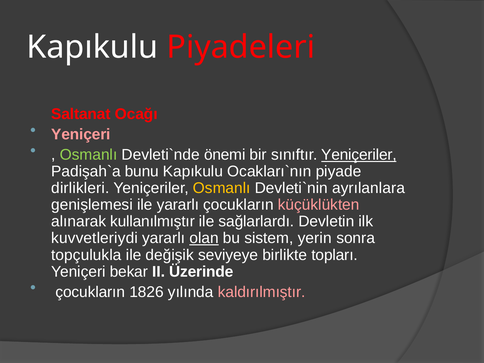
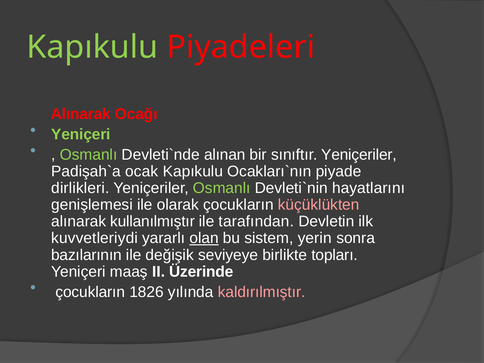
Kapıkulu at (92, 47) colour: white -> light green
Saltanat at (81, 114): Saltanat -> Alınarak
Yeniçeri at (81, 134) colour: pink -> light green
önemi: önemi -> alınan
Yeniçeriler at (359, 155) underline: present -> none
bunu: bunu -> ocak
Osmanlı at (222, 188) colour: yellow -> light green
ayrılanlara: ayrılanlara -> hayatlarını
ile yararlı: yararlı -> olarak
sağlarlardı: sağlarlardı -> tarafından
topçulukla: topçulukla -> bazılarının
bekar: bekar -> maaş
